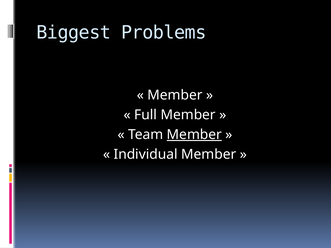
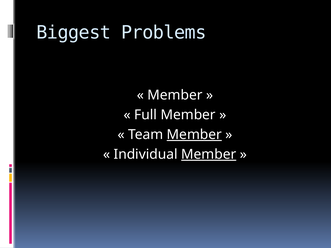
Member at (209, 154) underline: none -> present
